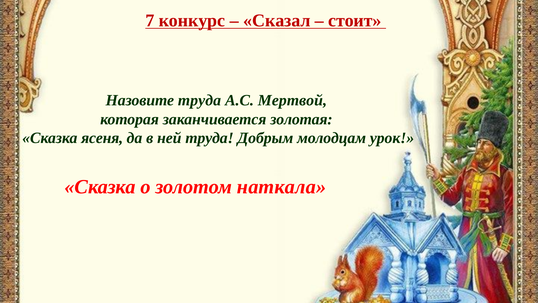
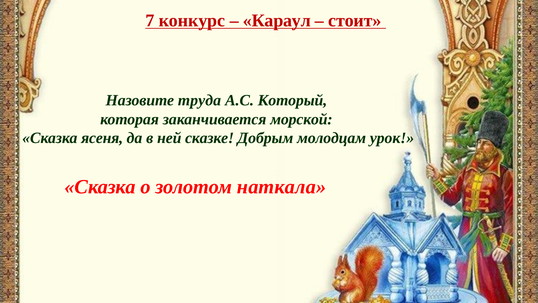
Сказал: Сказал -> Караул
Мертвой: Мертвой -> Который
золотая: золотая -> морской
ней труда: труда -> сказке
